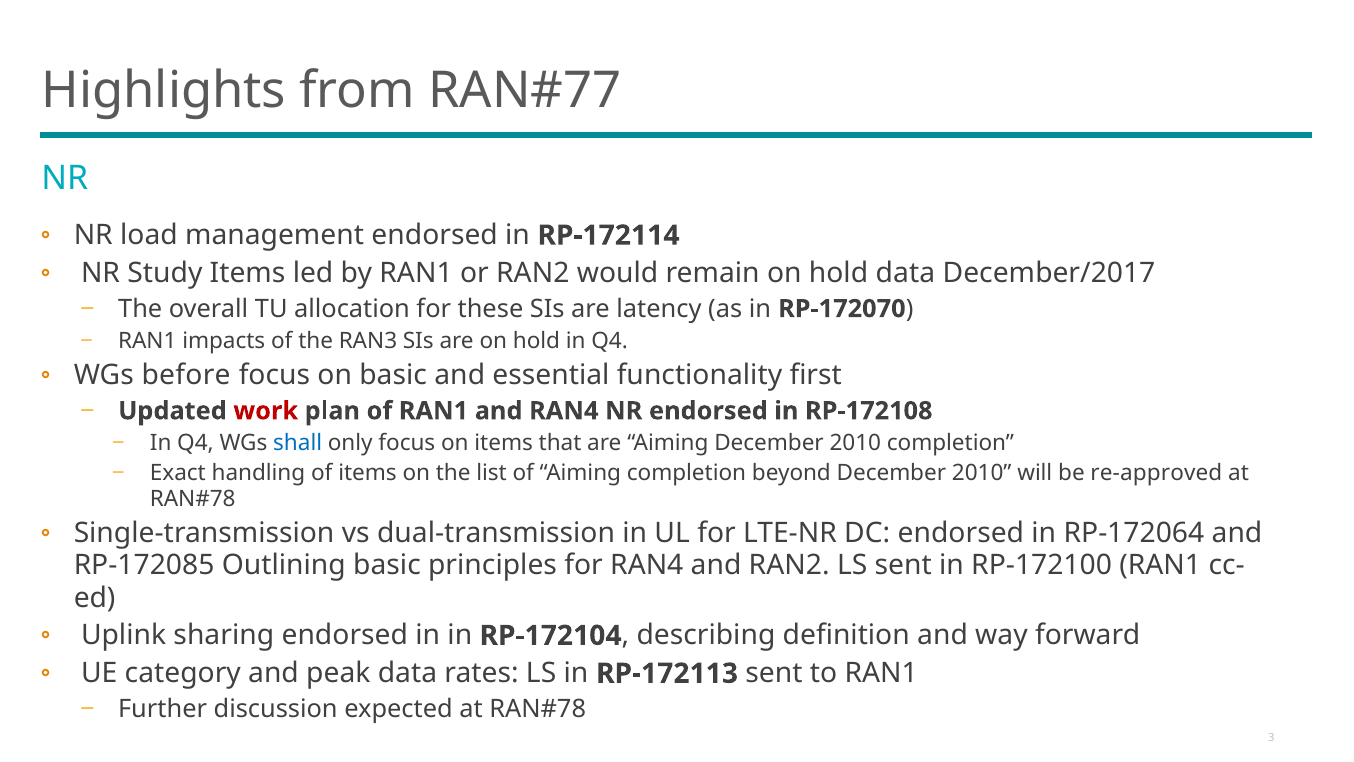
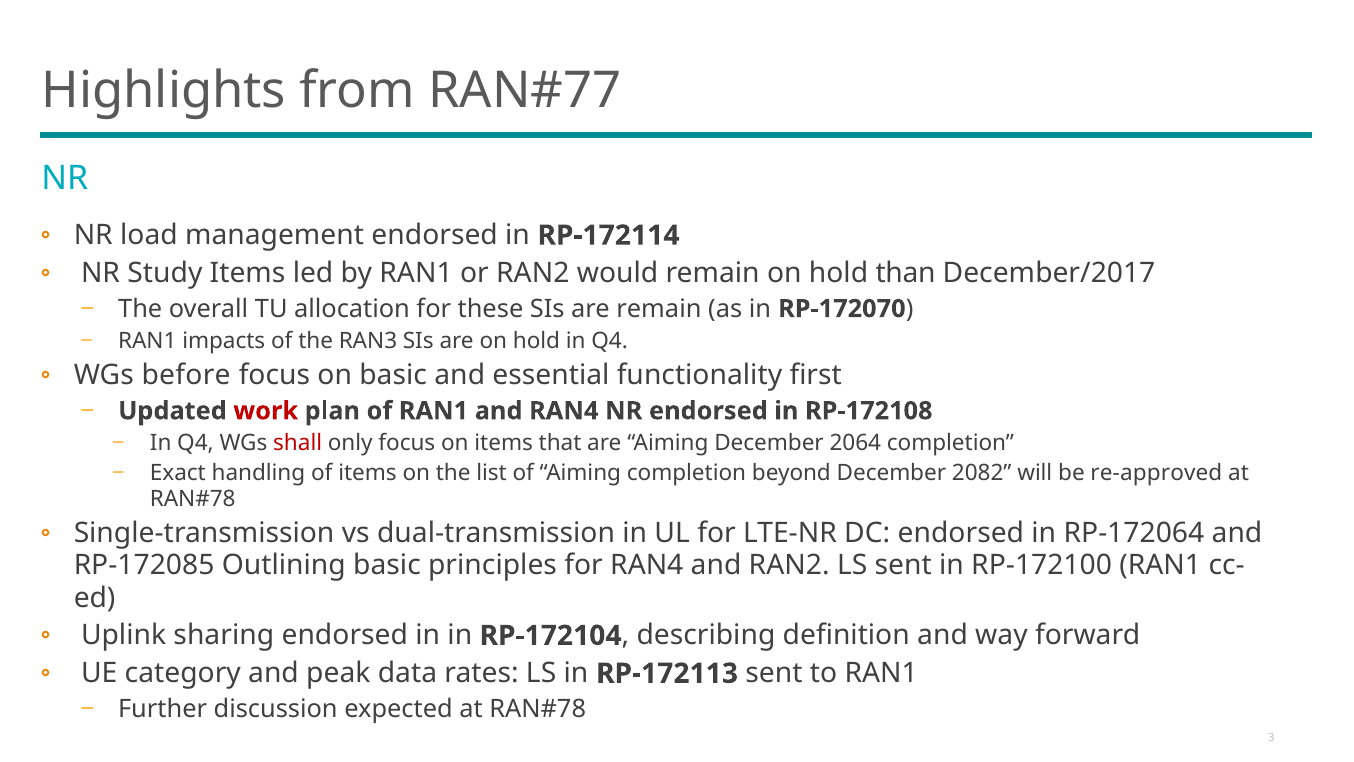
hold data: data -> than
are latency: latency -> remain
shall colour: blue -> red
Aiming December 2010: 2010 -> 2064
beyond December 2010: 2010 -> 2082
